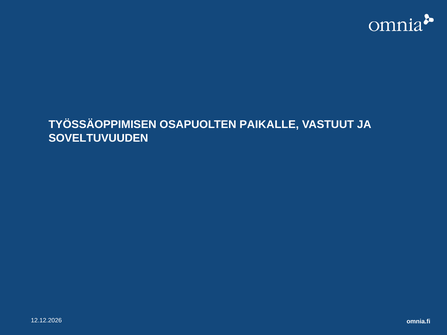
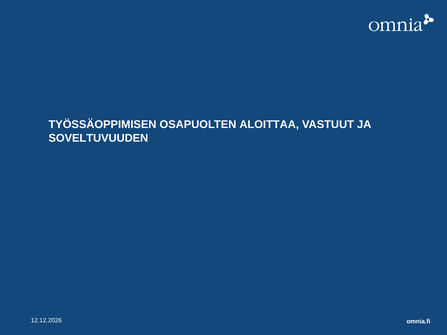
PAIKALLE: PAIKALLE -> ALOITTAA
